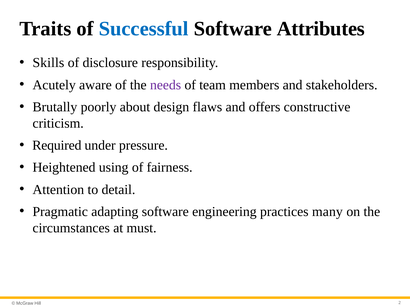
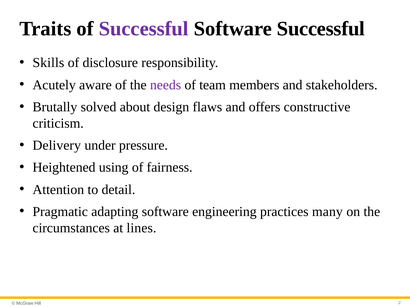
Successful at (144, 29) colour: blue -> purple
Software Attributes: Attributes -> Successful
poorly: poorly -> solved
Required: Required -> Delivery
must: must -> lines
